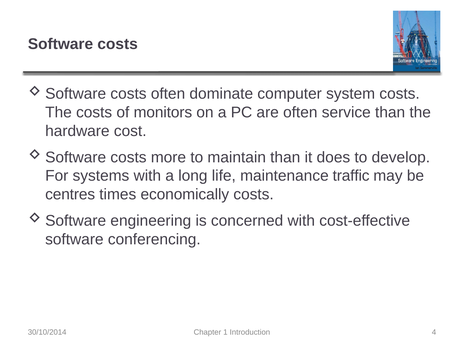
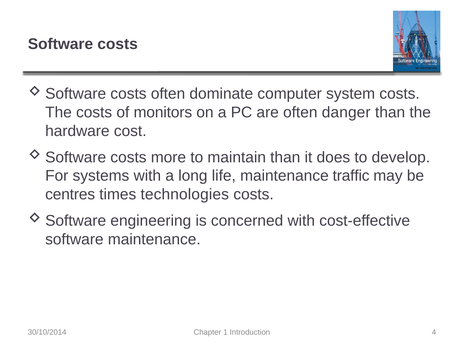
service: service -> danger
economically: economically -> technologies
software conferencing: conferencing -> maintenance
